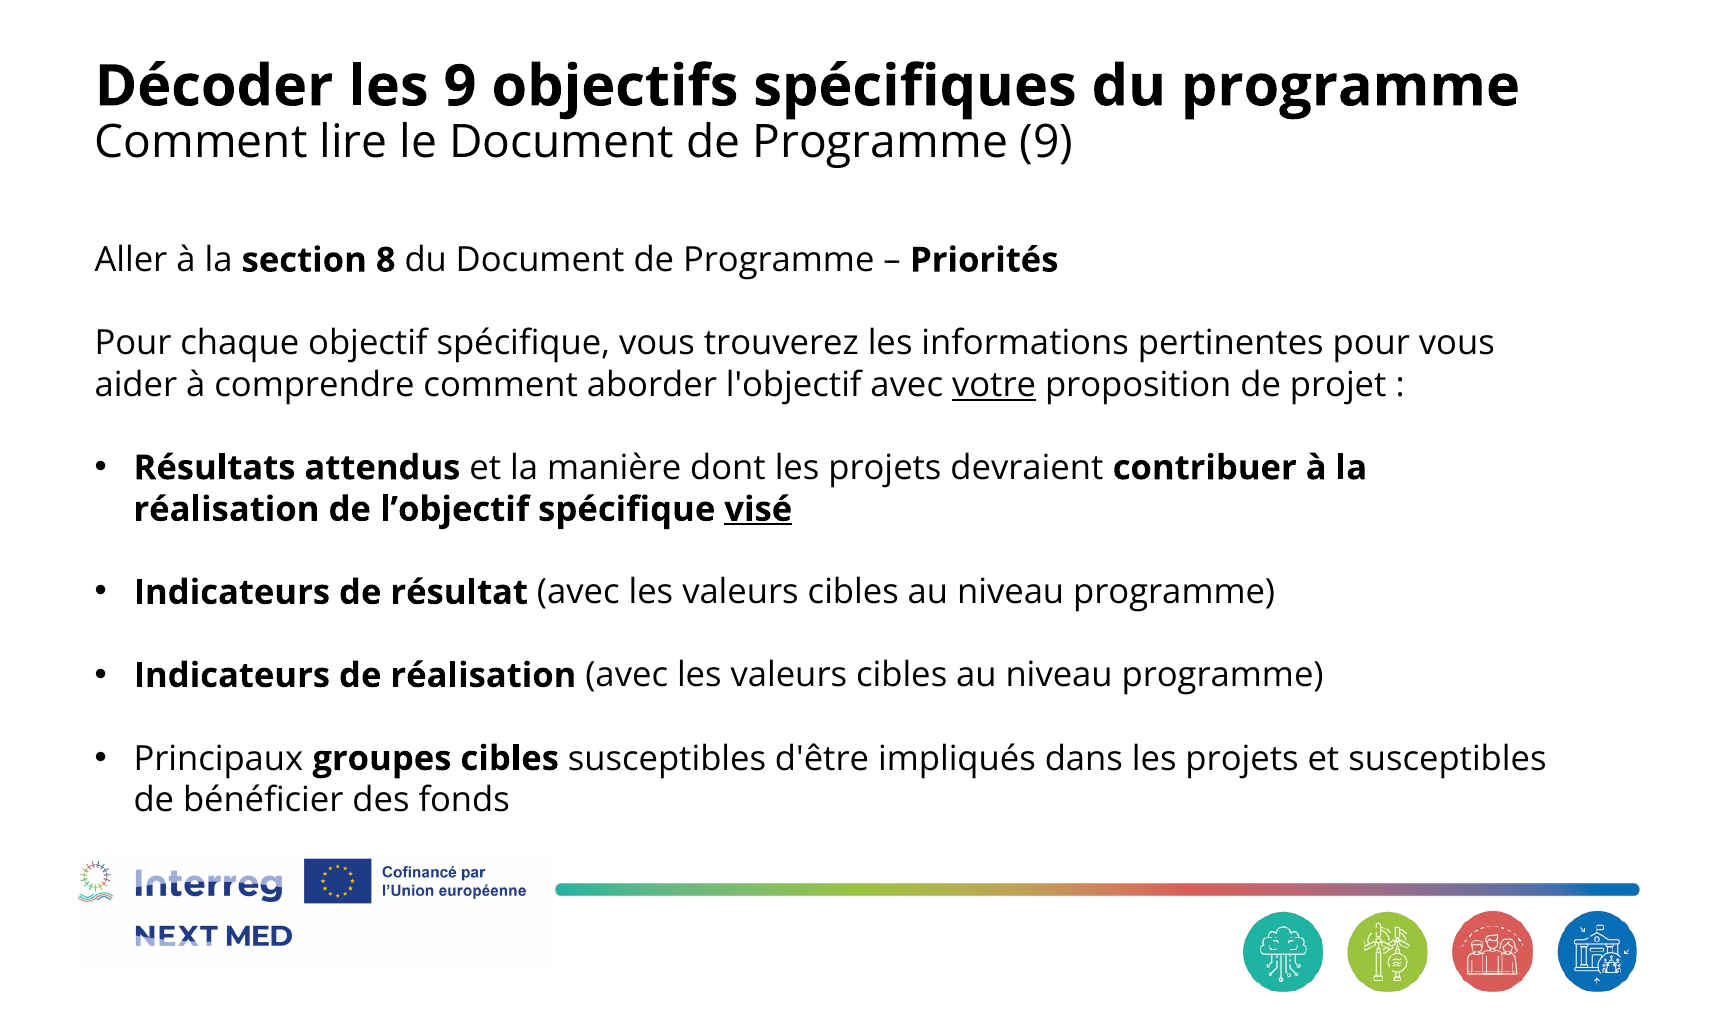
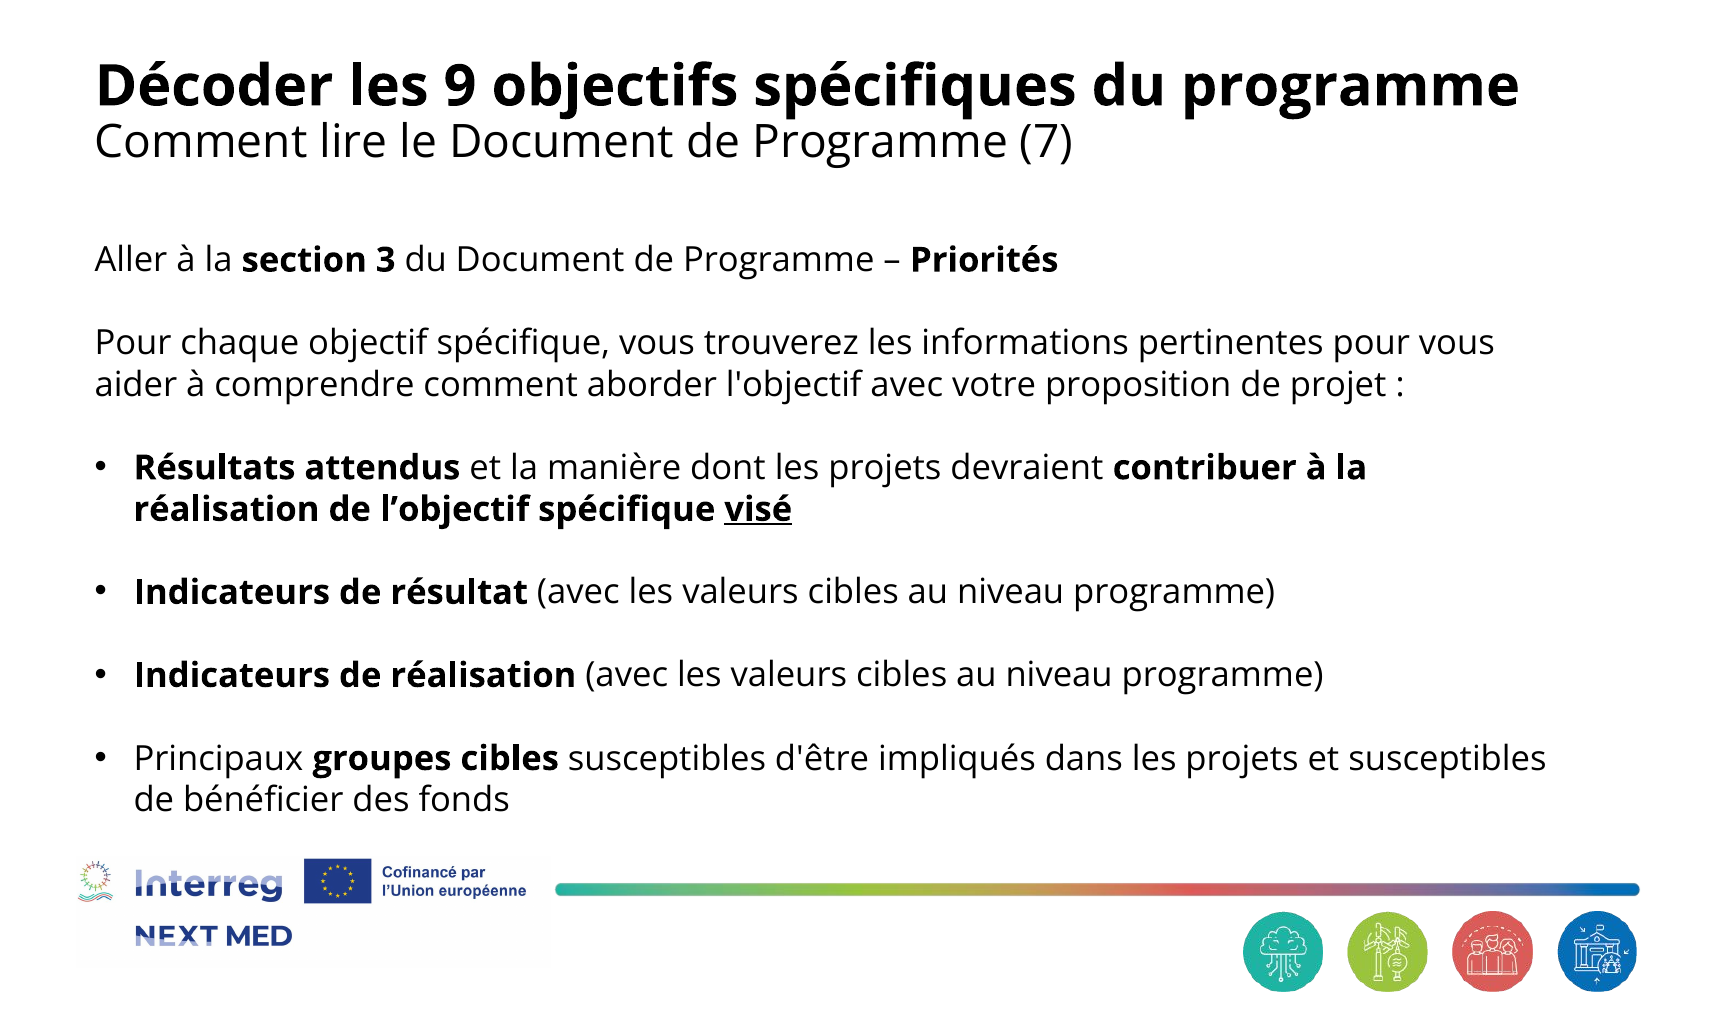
Programme 9: 9 -> 7
8: 8 -> 3
votre underline: present -> none
